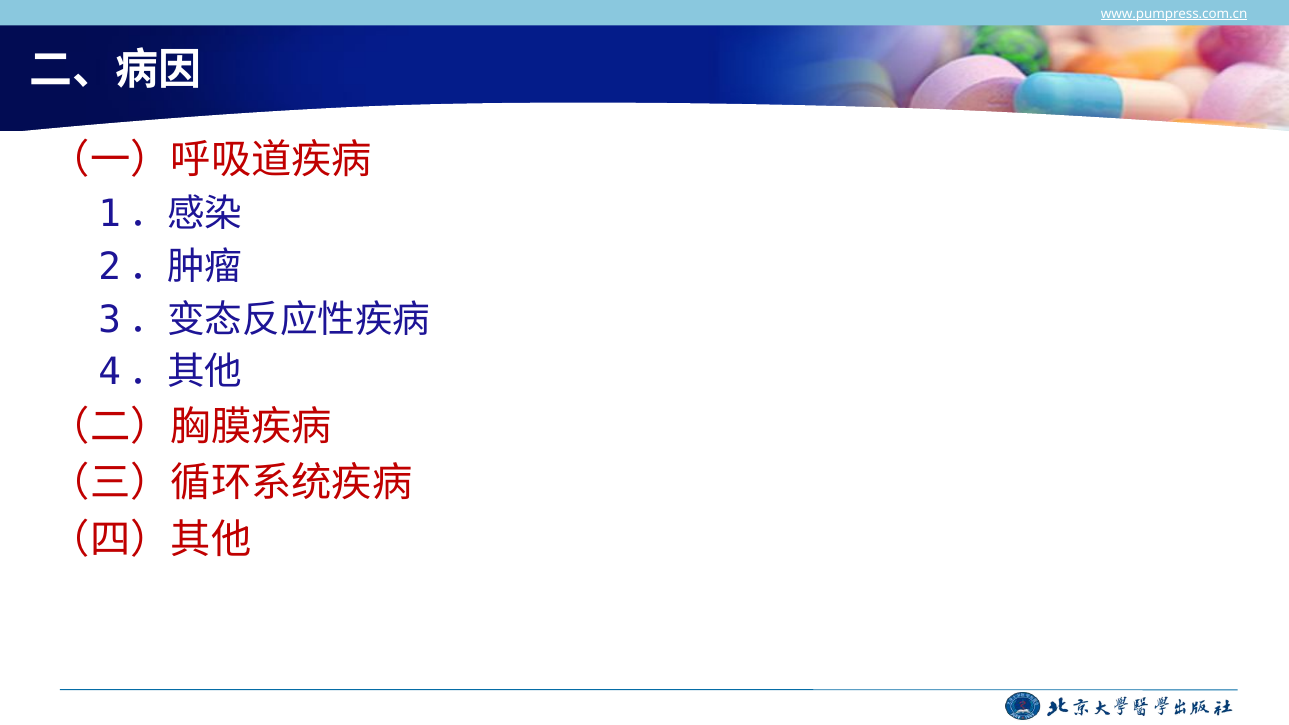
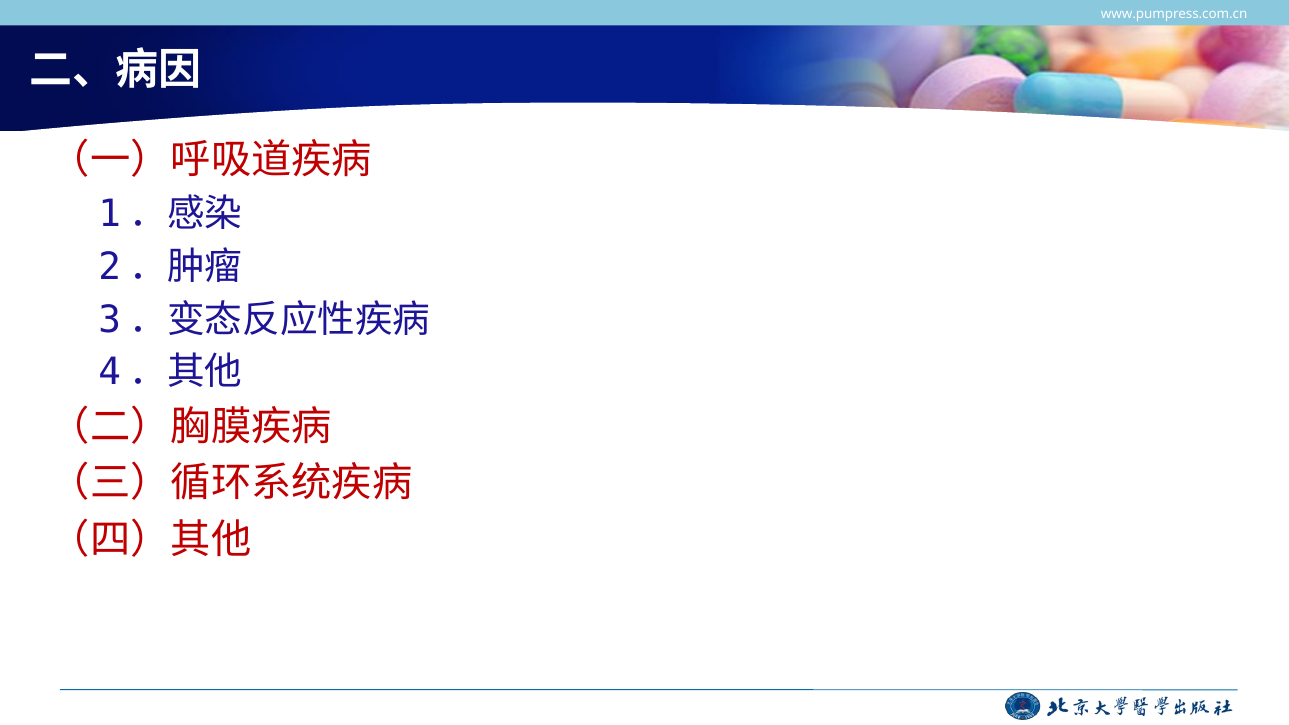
www.pumpress.com.cn underline: present -> none
